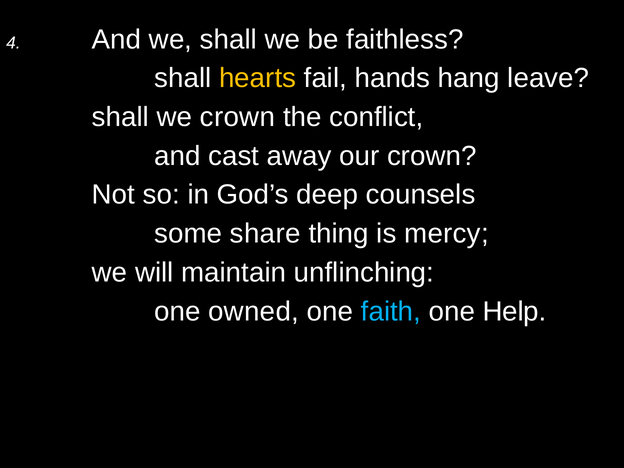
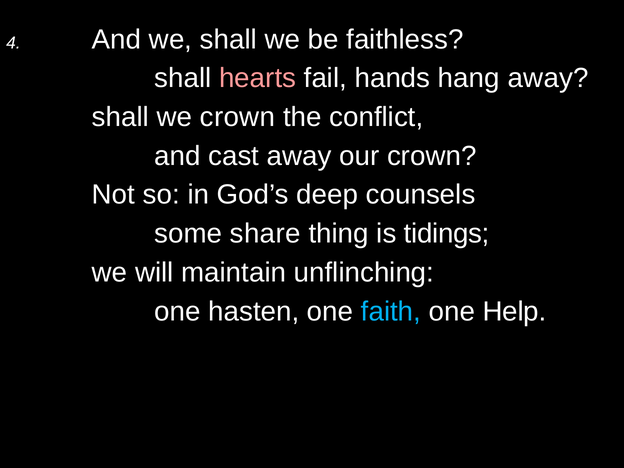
hearts colour: yellow -> pink
hang leave: leave -> away
mercy: mercy -> tidings
owned: owned -> hasten
